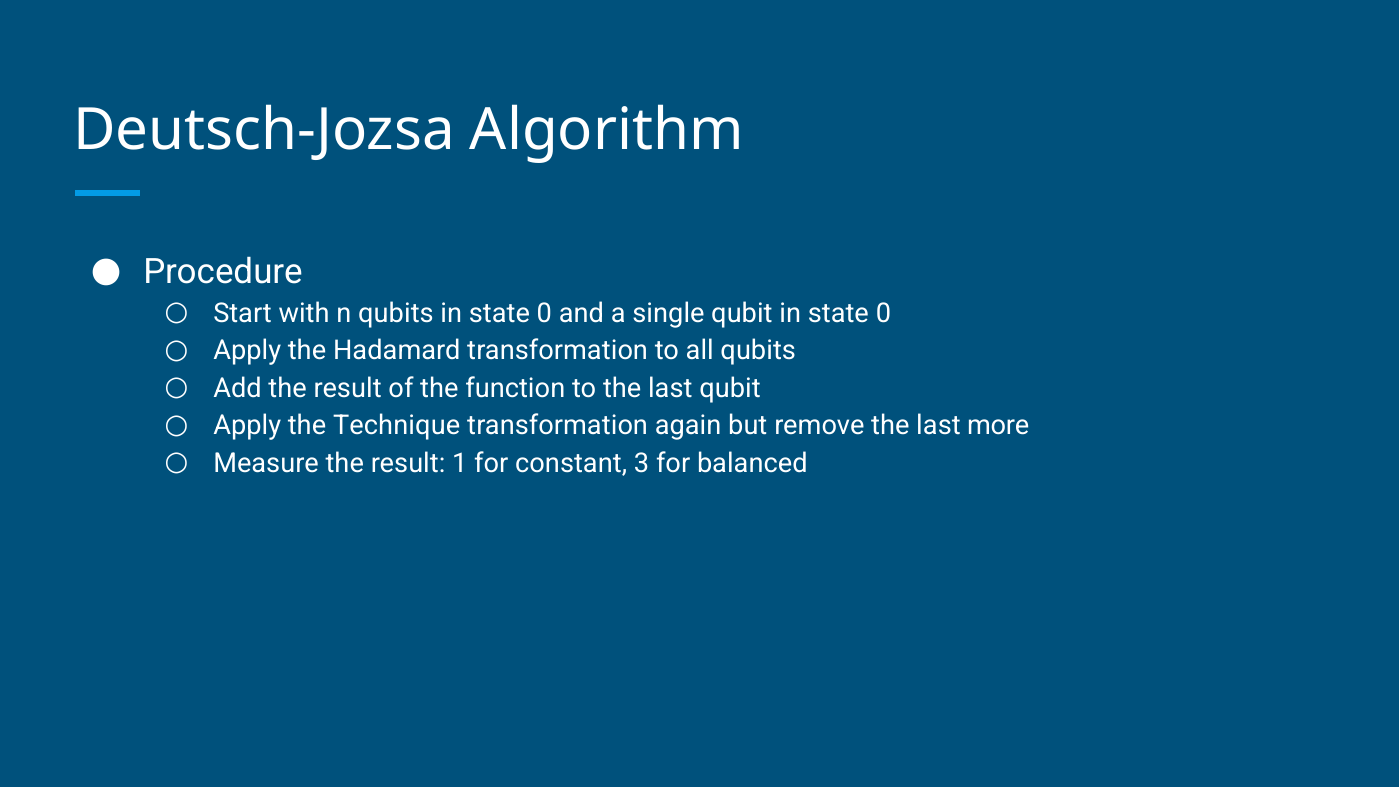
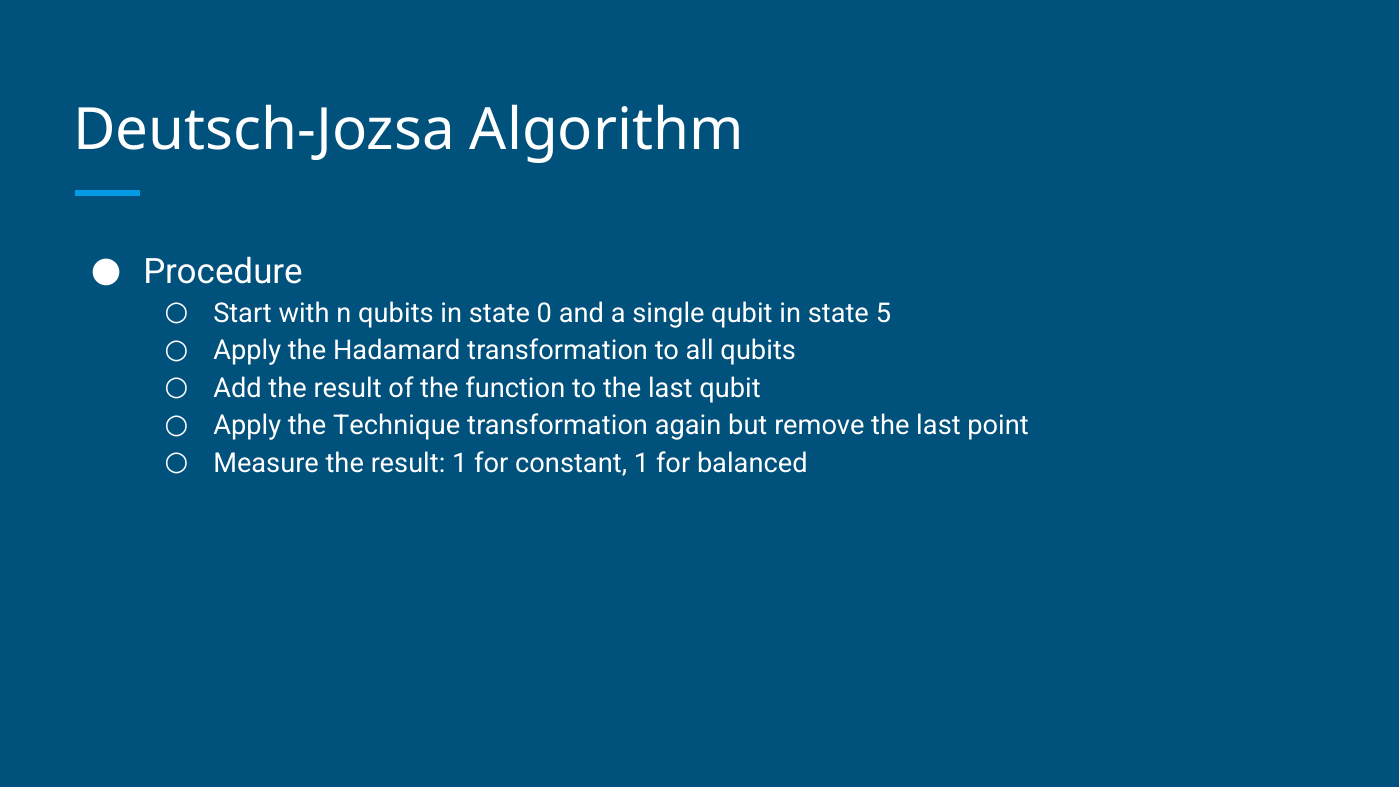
qubit in state 0: 0 -> 5
more: more -> point
constant 3: 3 -> 1
